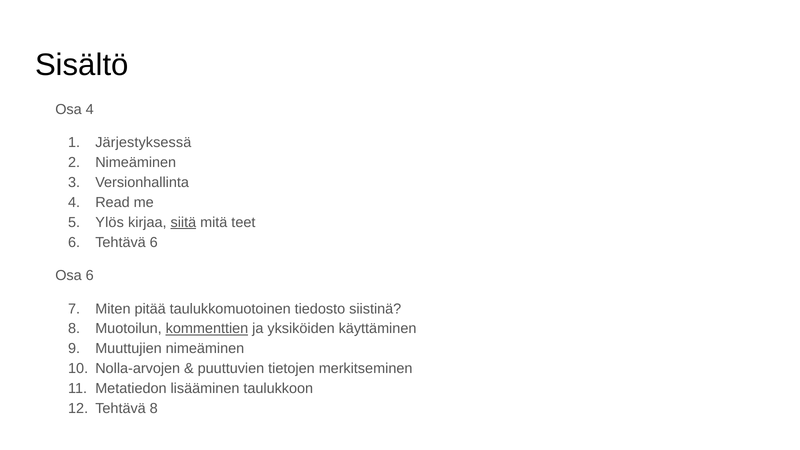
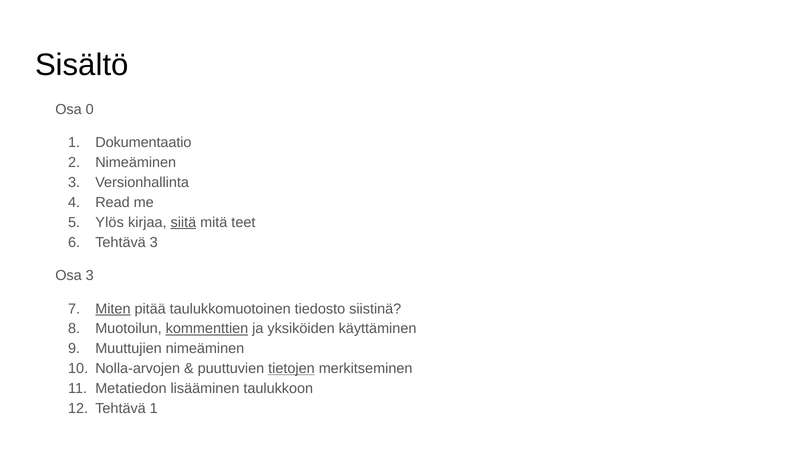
Osa 4: 4 -> 0
Järjestyksessä: Järjestyksessä -> Dokumentaatio
Tehtävä 6: 6 -> 3
Osa 6: 6 -> 3
Miten underline: none -> present
tietojen underline: none -> present
Tehtävä 8: 8 -> 1
